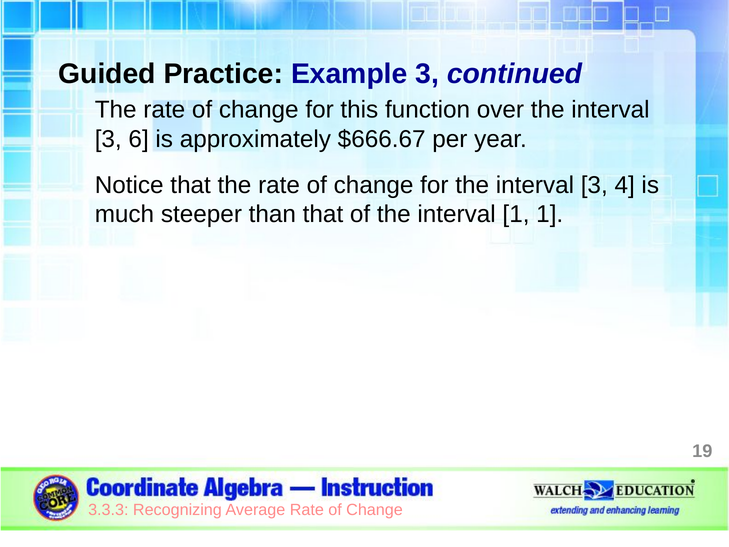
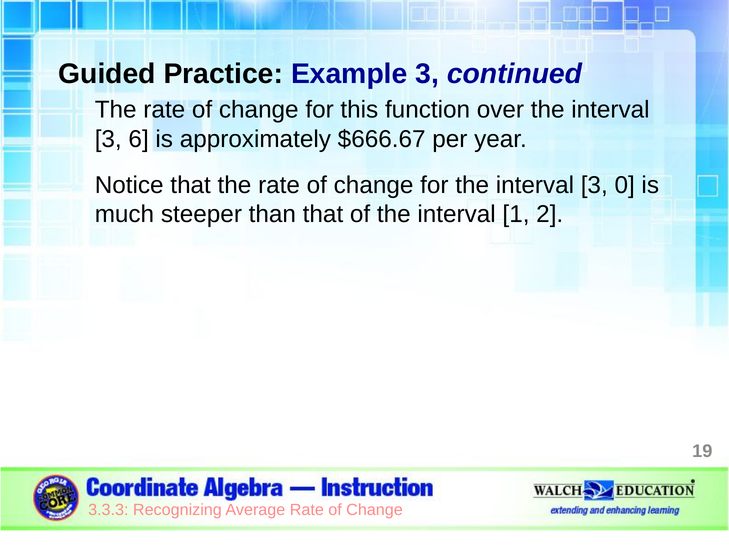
4: 4 -> 0
1 1: 1 -> 2
